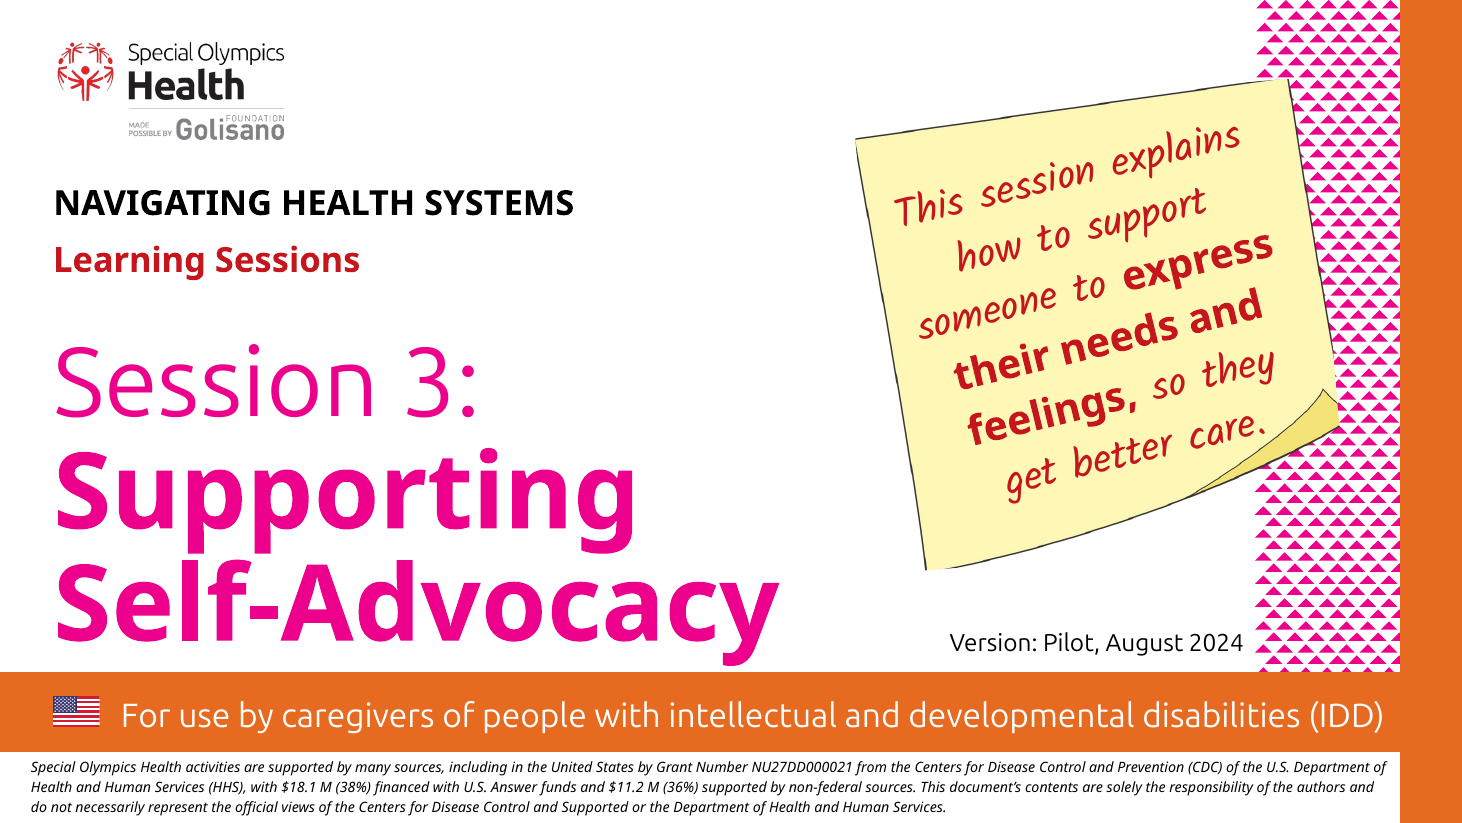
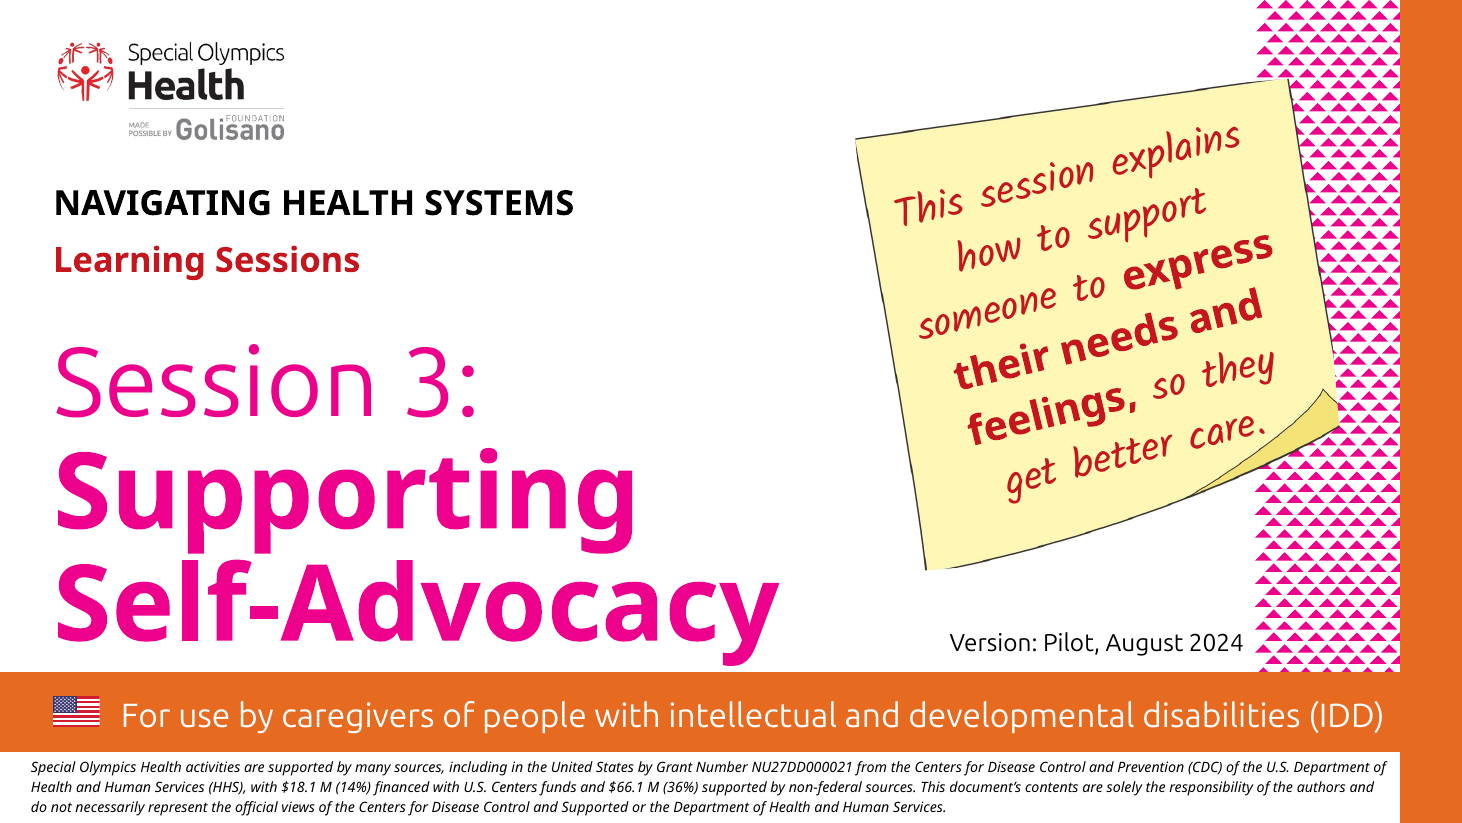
38%: 38% -> 14%
U.S Answer: Answer -> Centers
$11.2: $11.2 -> $66.1
